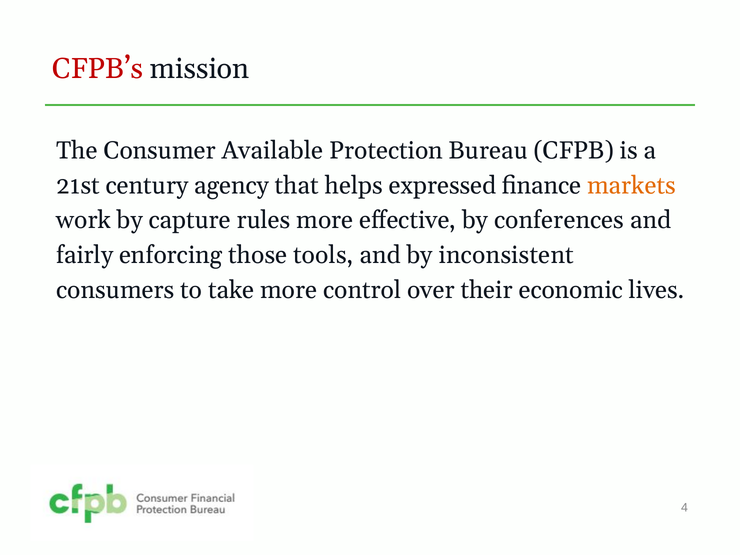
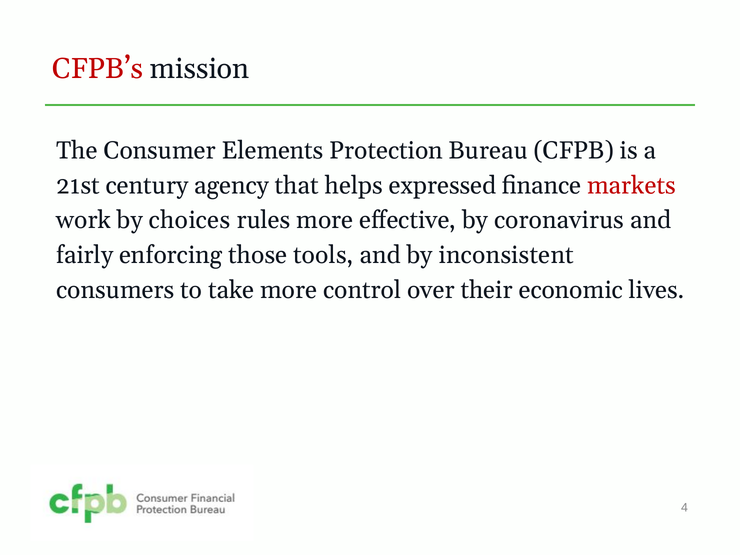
Available: Available -> Elements
markets colour: orange -> red
capture: capture -> choices
conferences: conferences -> coronavirus
